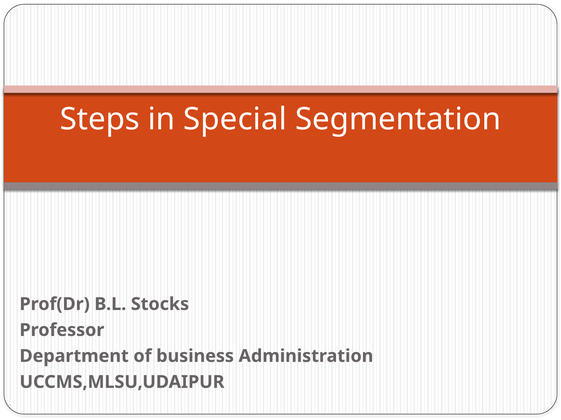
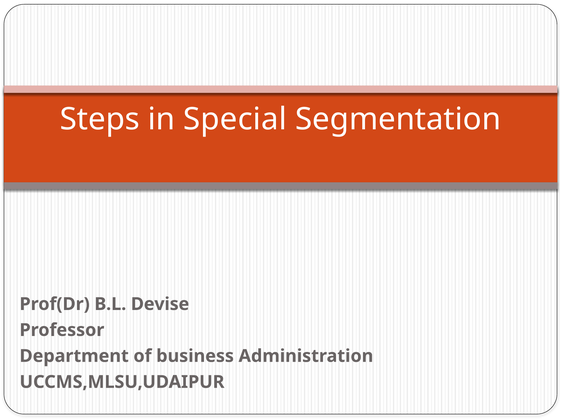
Stocks: Stocks -> Devise
